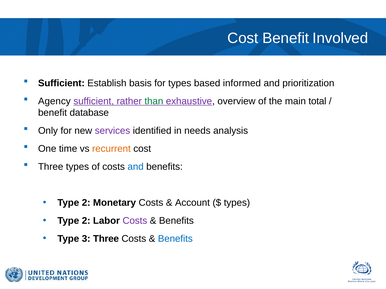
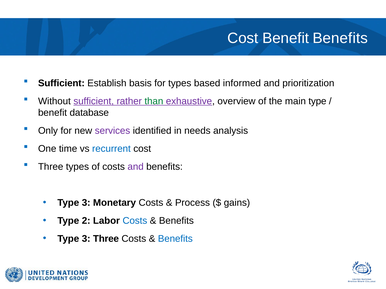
Benefit Involved: Involved -> Benefits
Agency: Agency -> Without
main total: total -> type
recurrent colour: orange -> blue
and at (136, 167) colour: blue -> purple
2 at (86, 203): 2 -> 3
Account: Account -> Process
types at (237, 203): types -> gains
Costs at (135, 221) colour: purple -> blue
